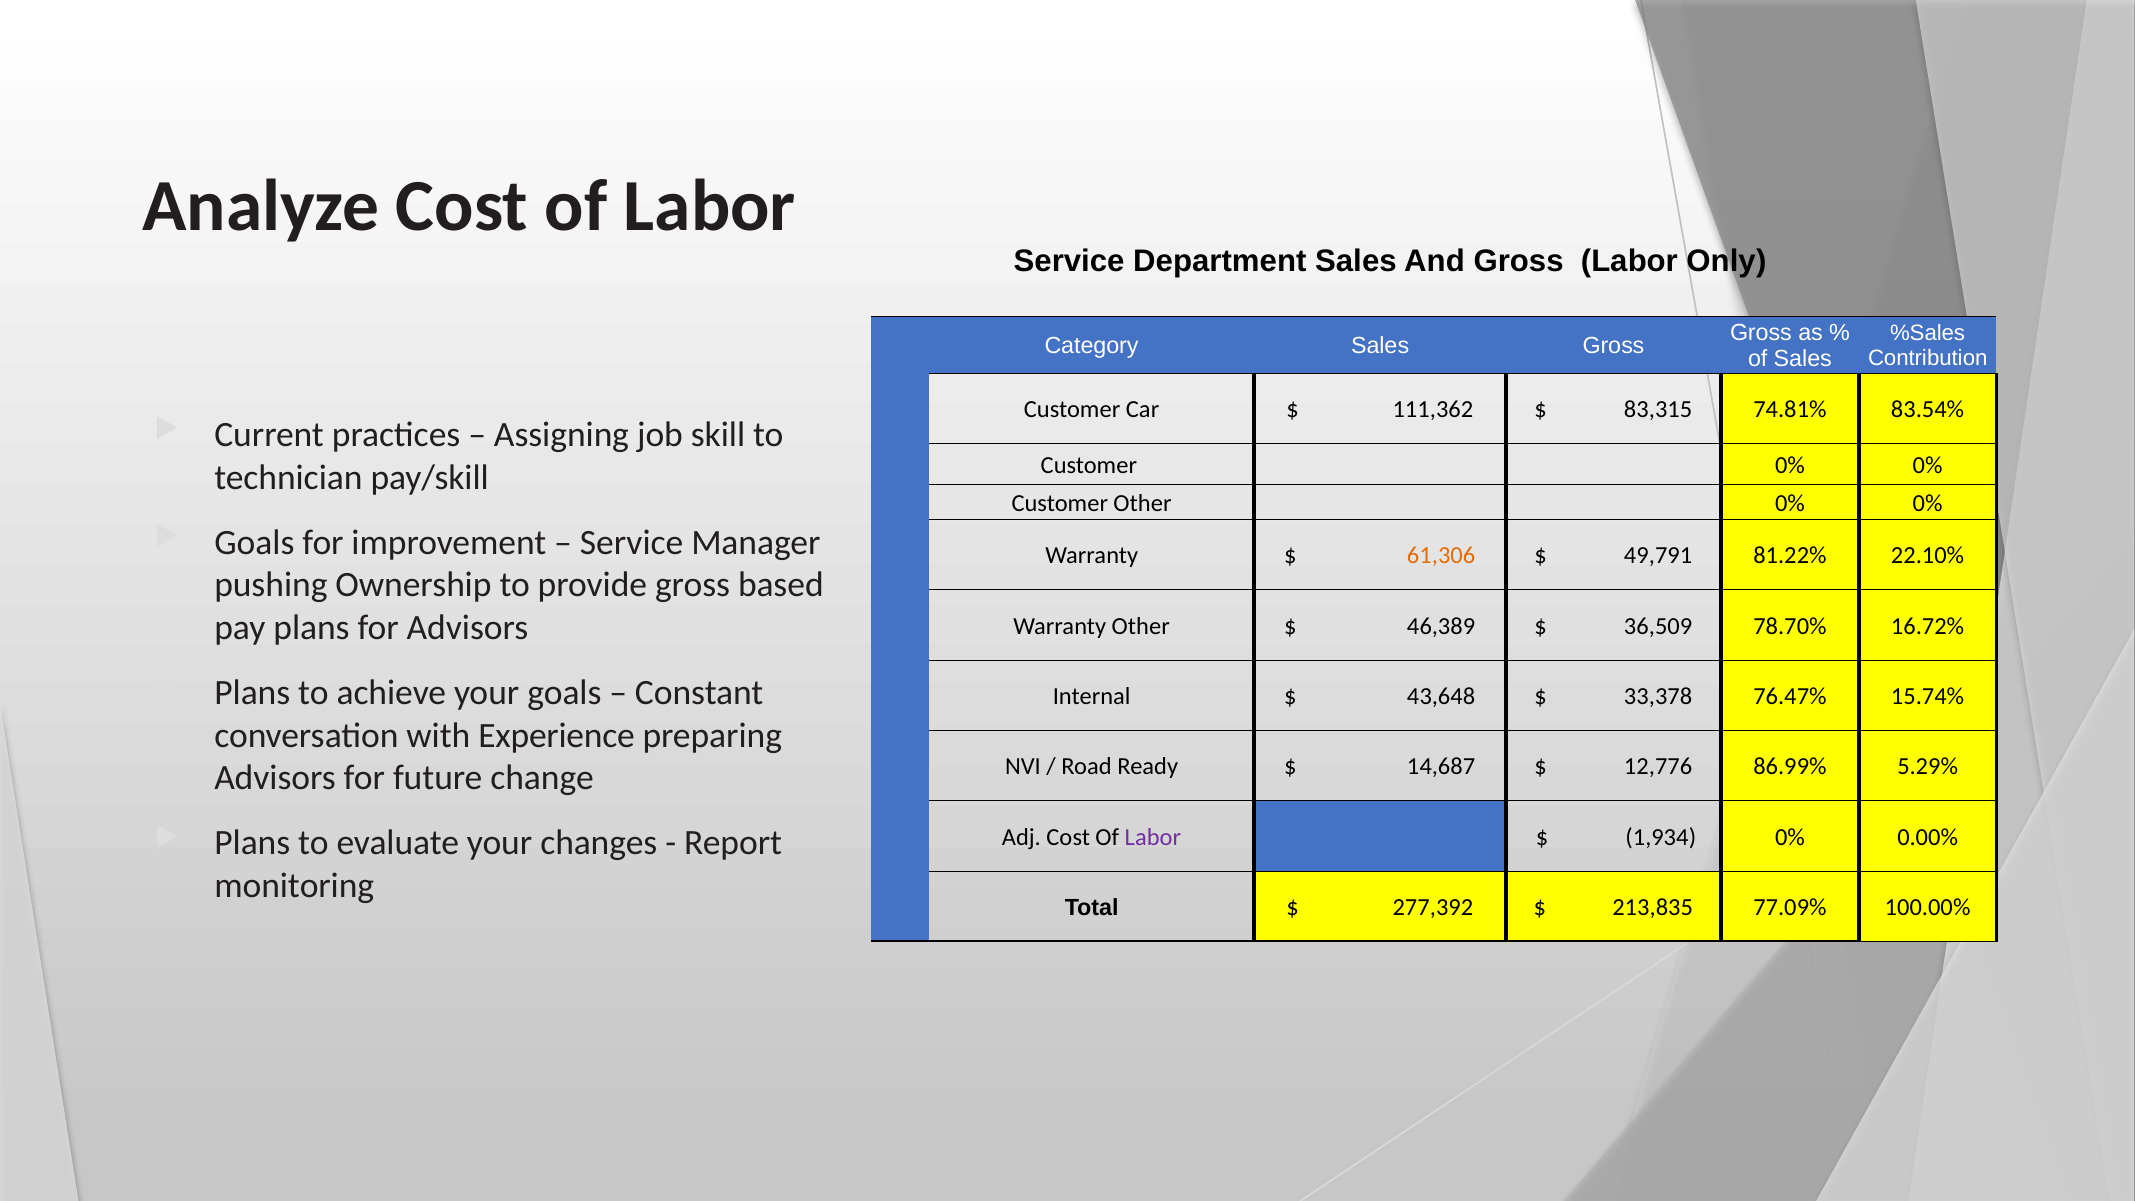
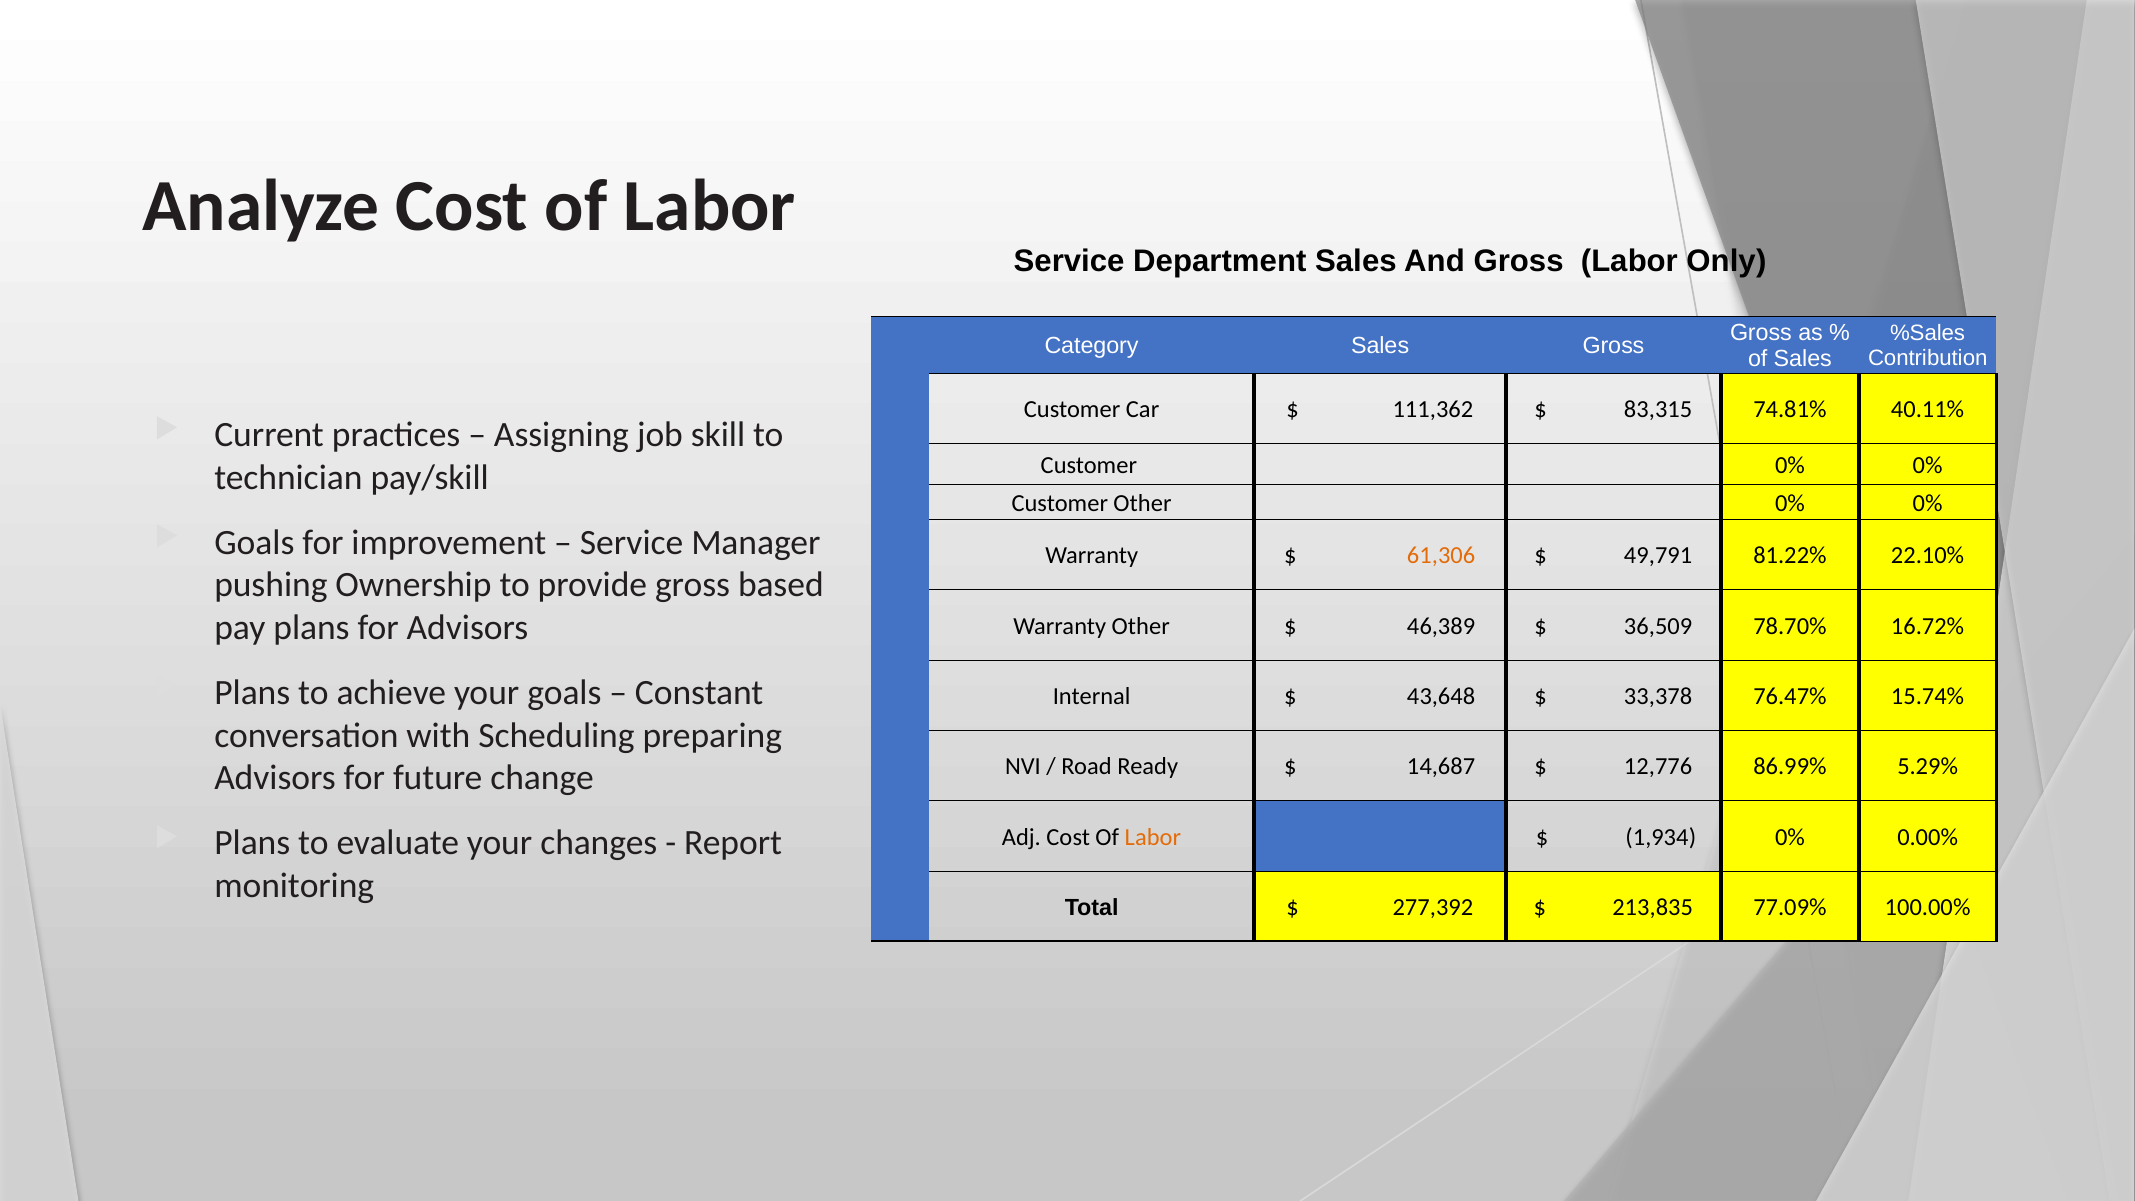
83.54%: 83.54% -> 40.11%
Experience: Experience -> Scheduling
Labor at (1153, 837) colour: purple -> orange
